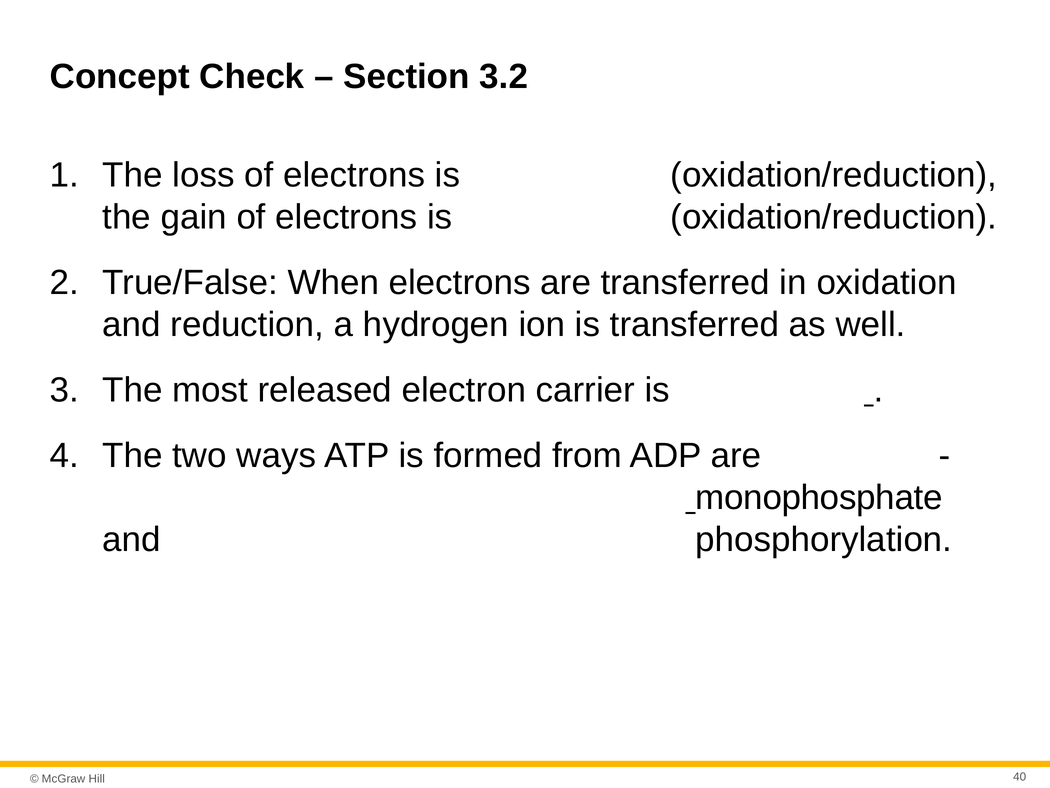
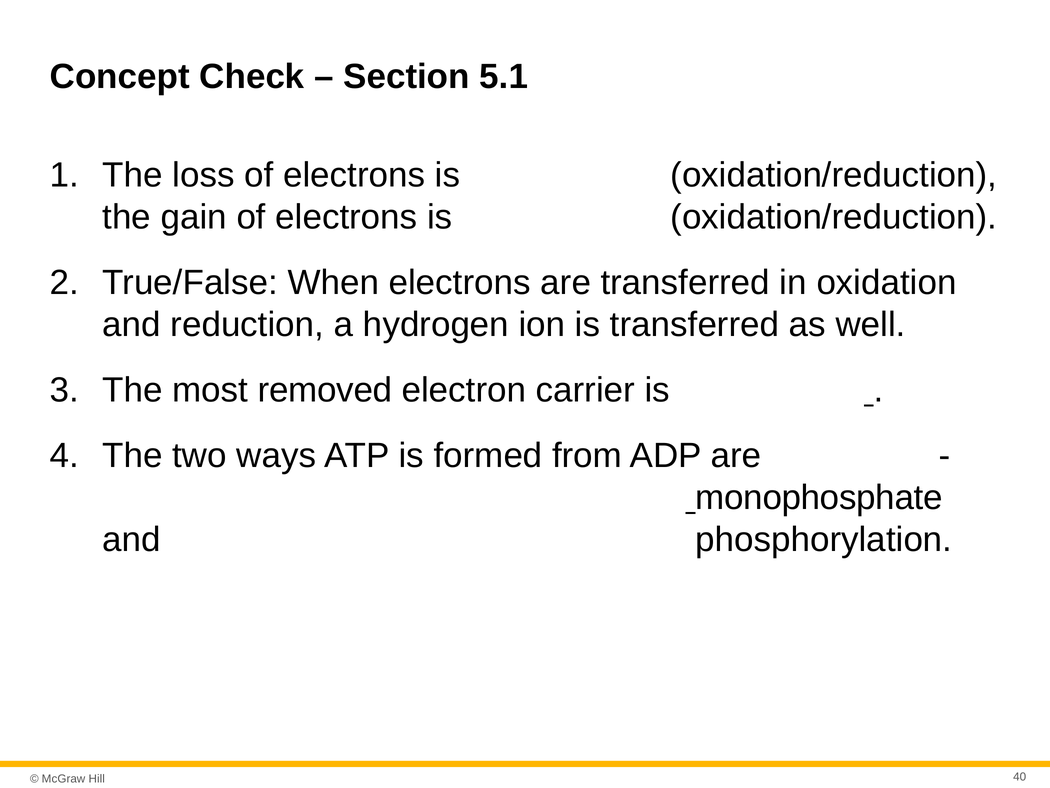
3.2: 3.2 -> 5.1
released: released -> removed
